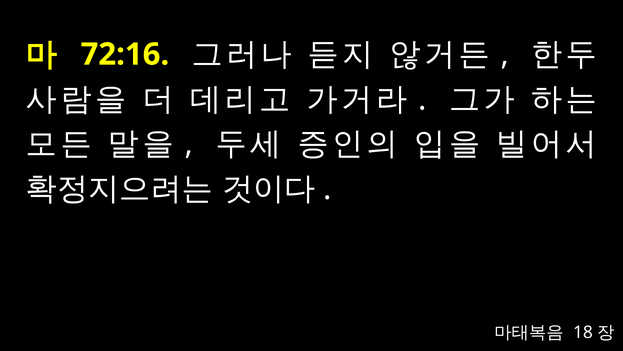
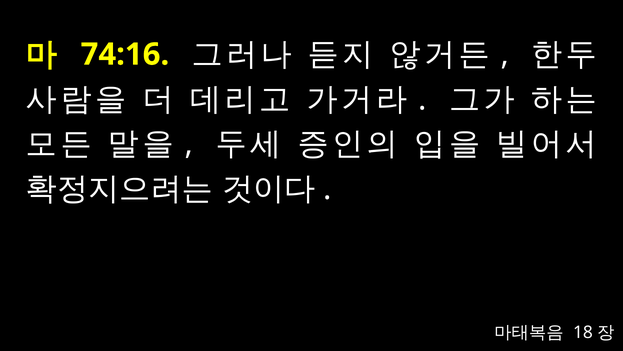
72:16: 72:16 -> 74:16
